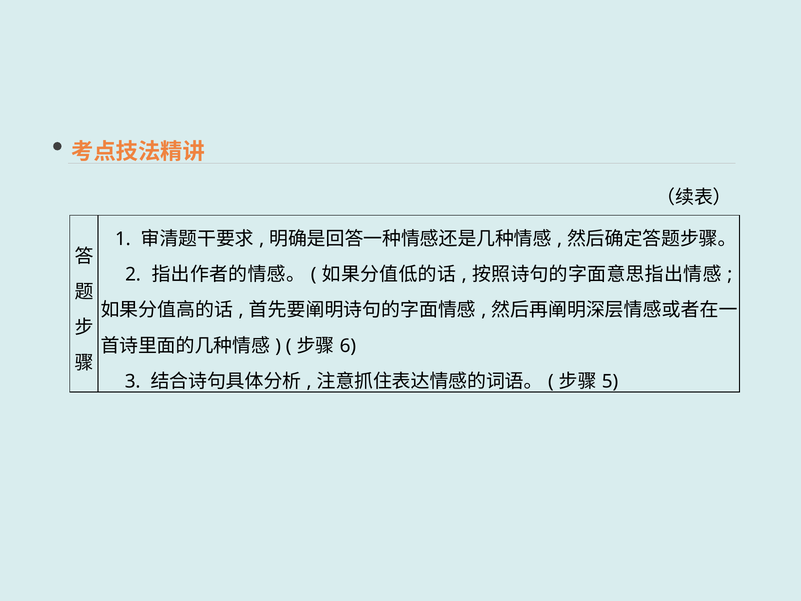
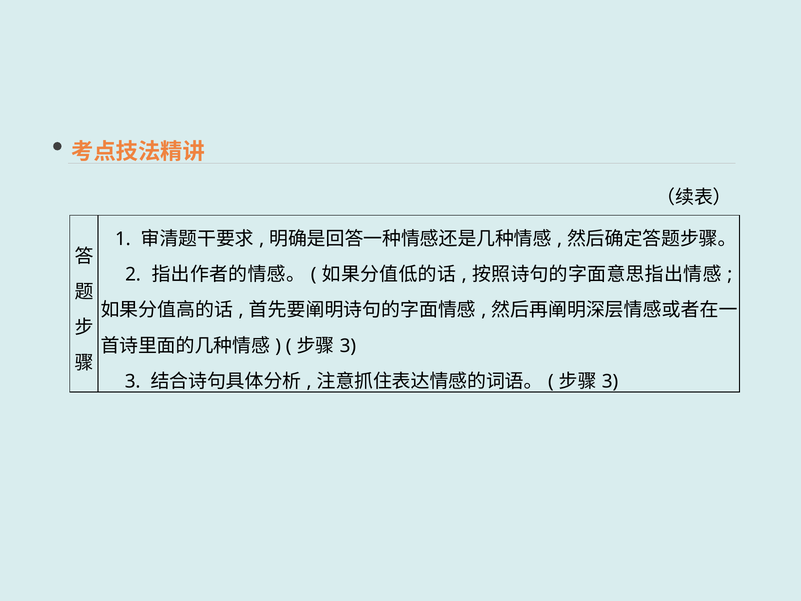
6 at (348, 346): 6 -> 3
5 at (610, 381): 5 -> 3
